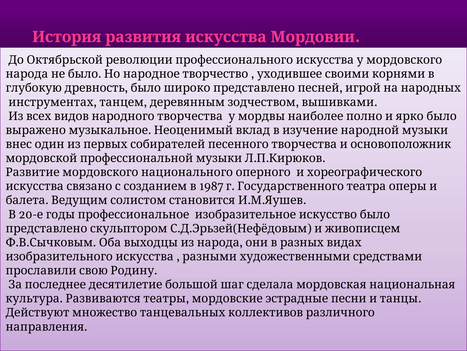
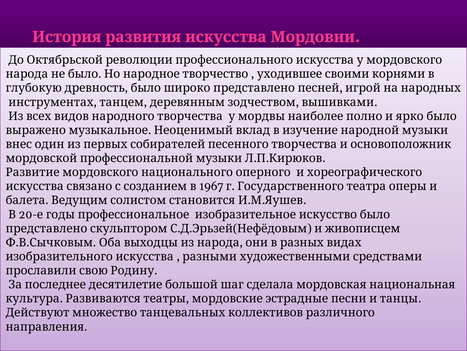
1987: 1987 -> 1967
